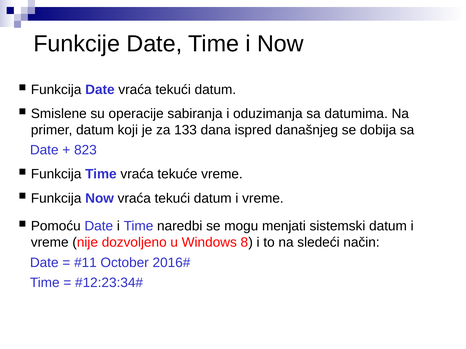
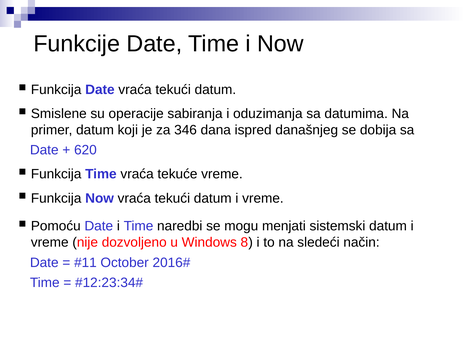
133: 133 -> 346
823: 823 -> 620
